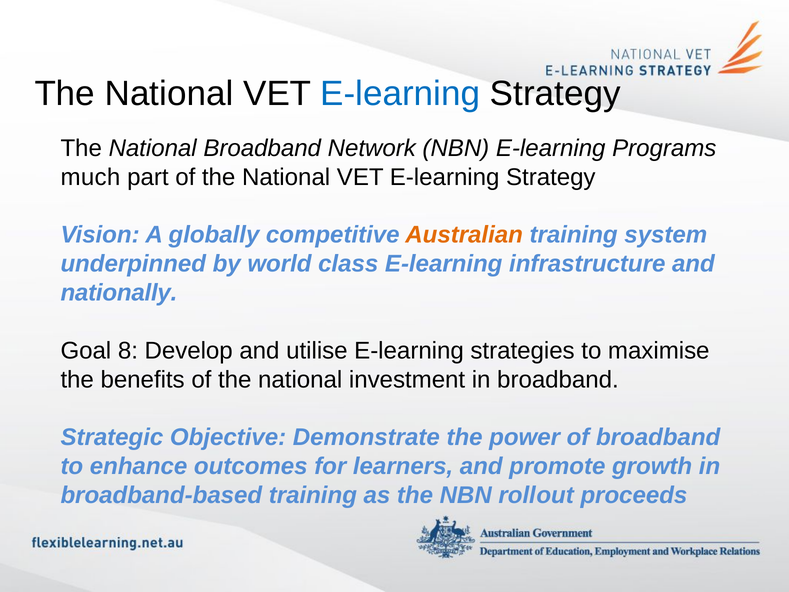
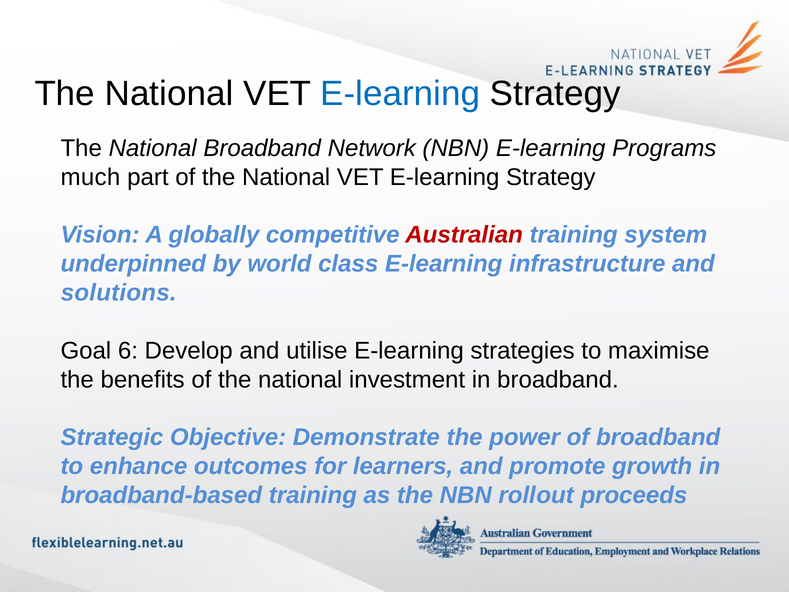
Australian colour: orange -> red
nationally: nationally -> solutions
8: 8 -> 6
